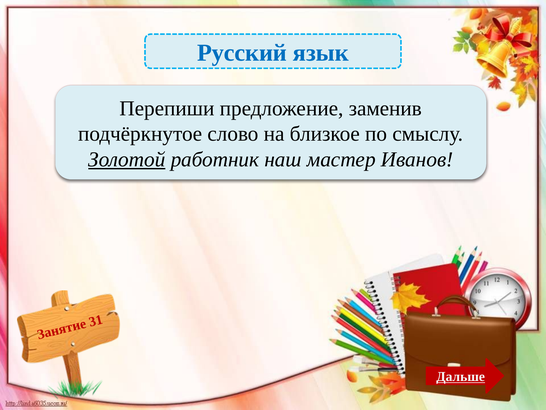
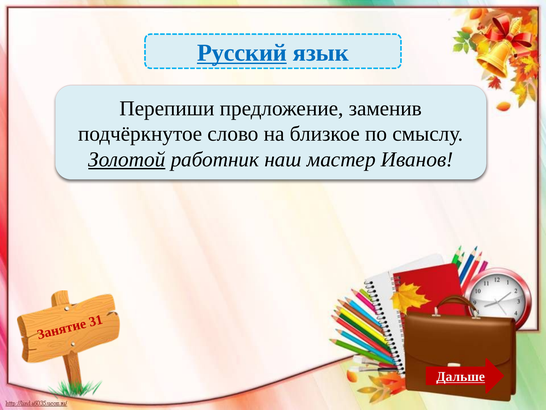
Русский underline: none -> present
